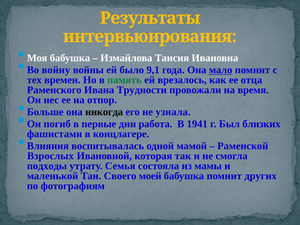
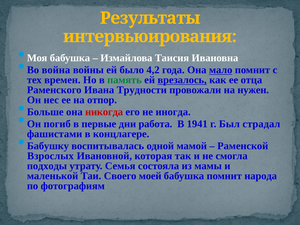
войну: войну -> война
9,1: 9,1 -> 4,2
врезалось underline: none -> present
время: время -> нужен
никогда colour: black -> red
узнала: узнала -> иногда
близких: близких -> страдал
Влияния: Влияния -> Бабушку
других: других -> народа
